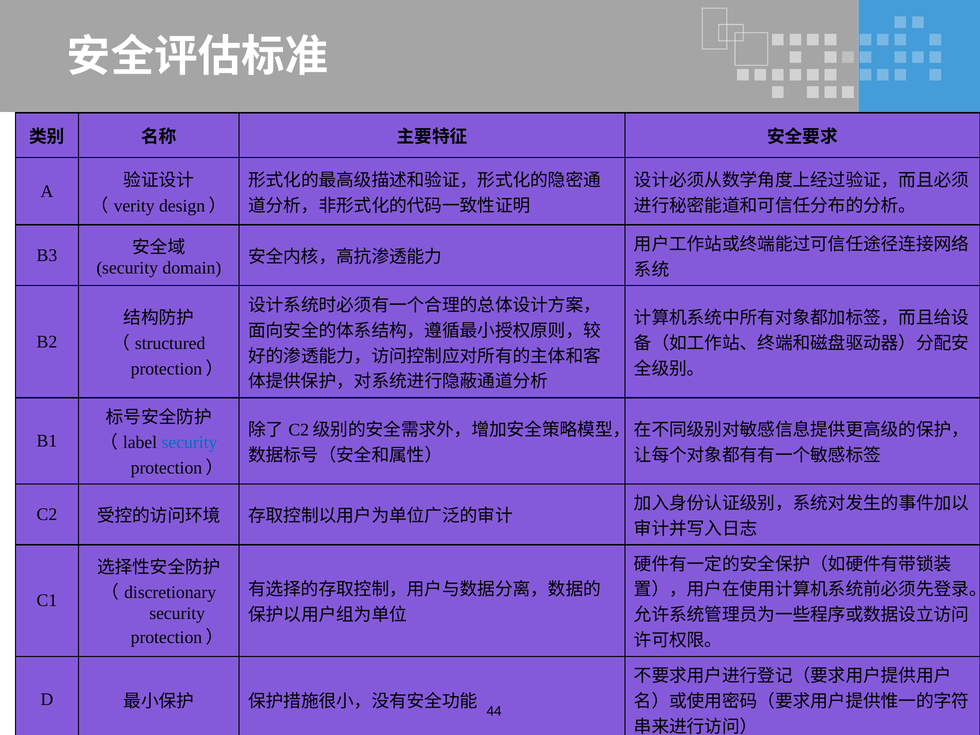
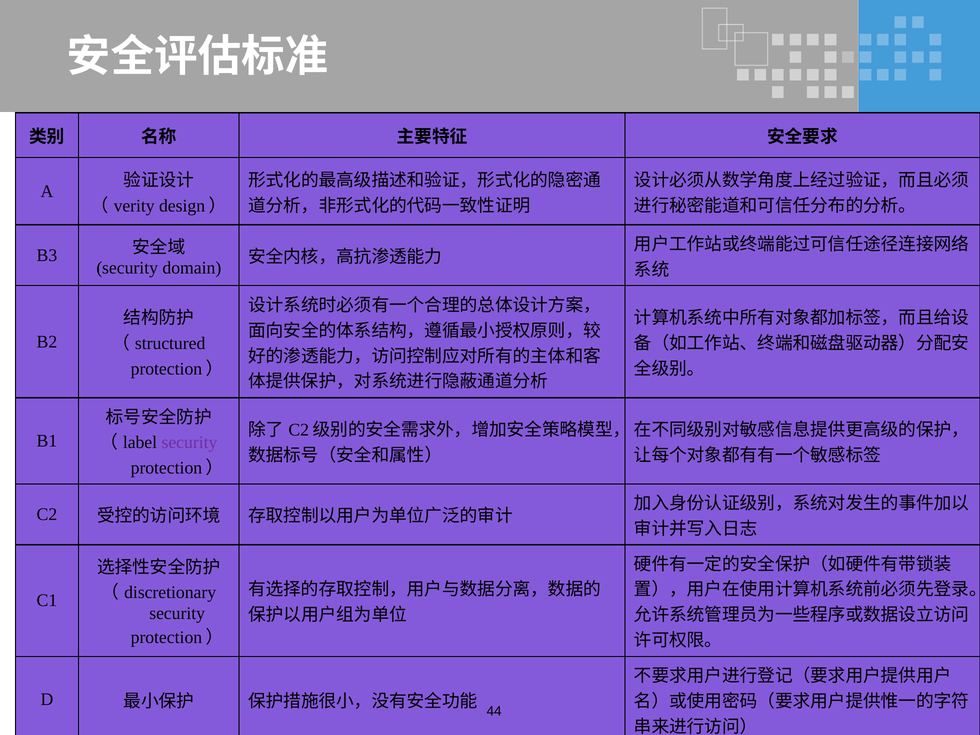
security at (189, 443) colour: blue -> purple
